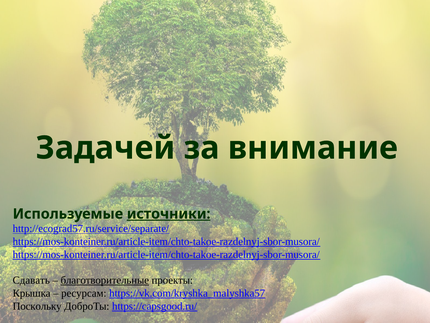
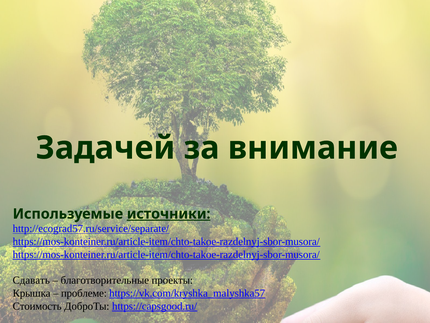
благотворительные underline: present -> none
ресурсам: ресурсам -> проблеме
Поскольку: Поскольку -> Стоимость
